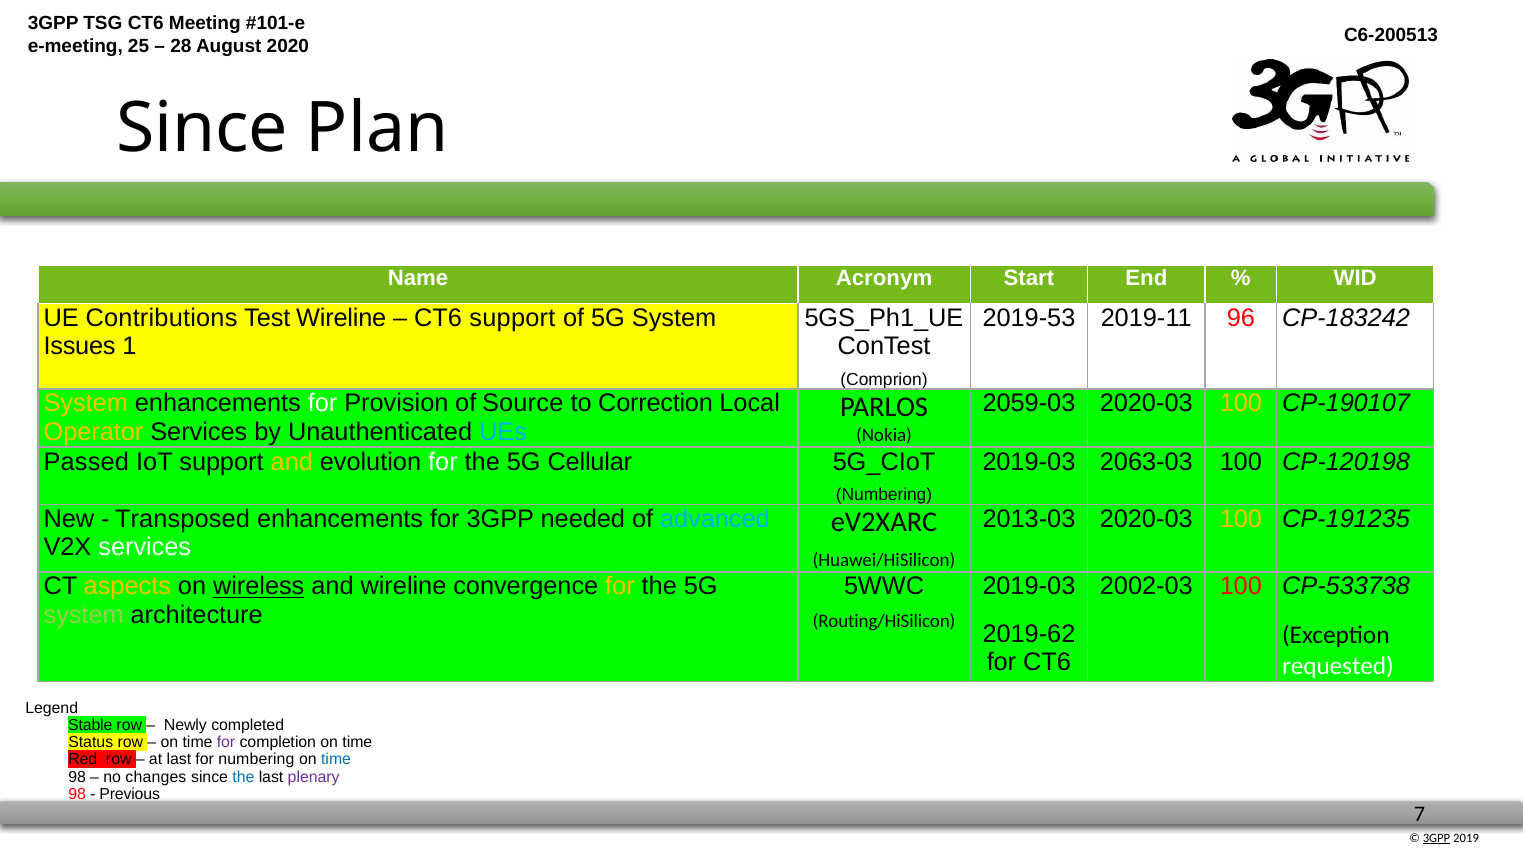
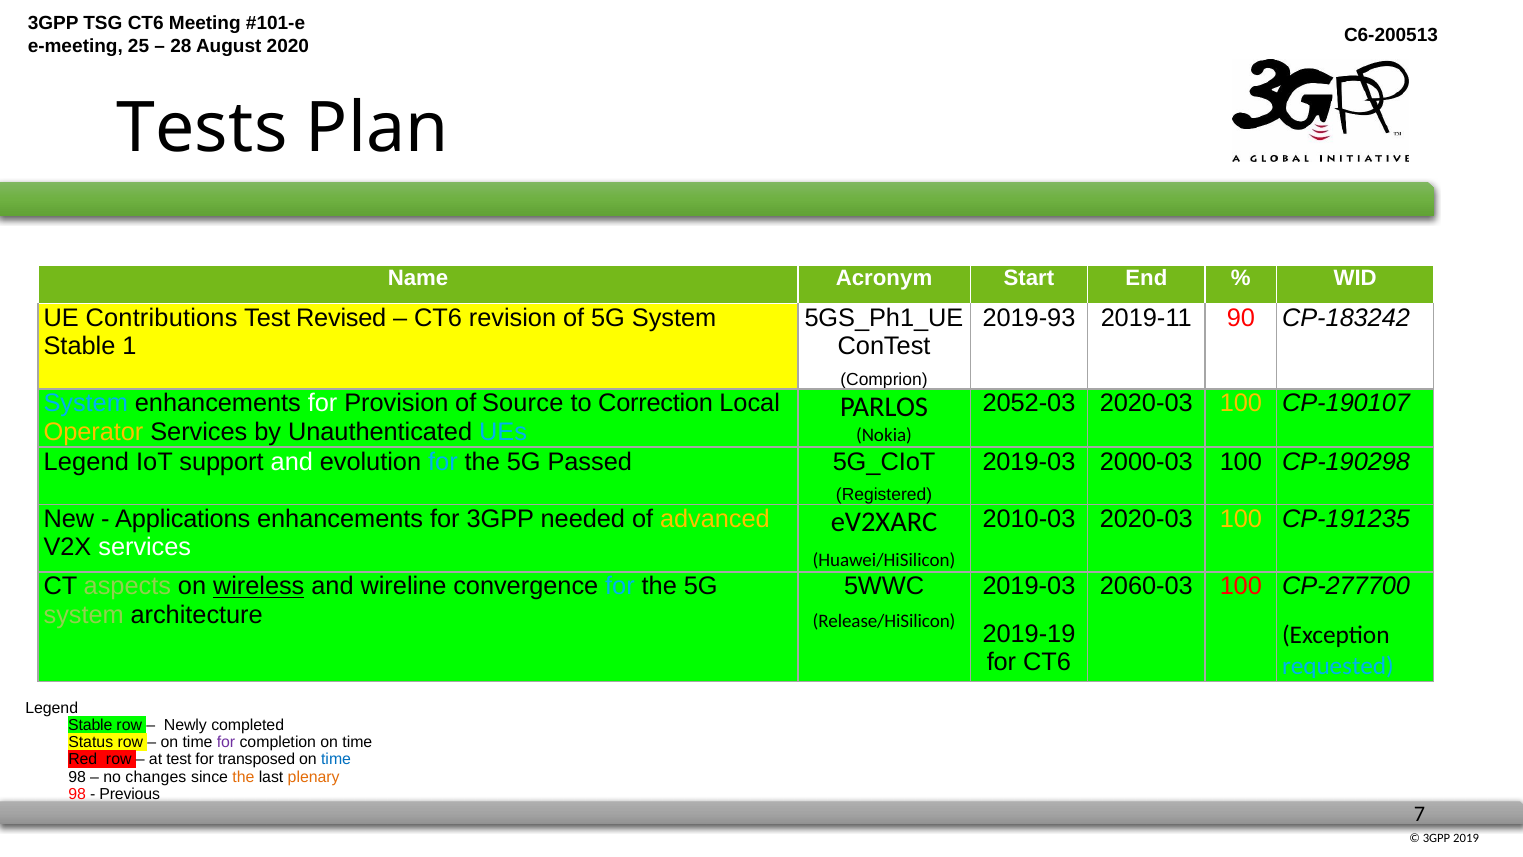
Since at (202, 128): Since -> Tests
Test Wireline: Wireline -> Revised
CT6 support: support -> revision
2019-53: 2019-53 -> 2019-93
96: 96 -> 90
Issues at (80, 346): Issues -> Stable
System at (86, 403) colour: yellow -> light blue
2059-03: 2059-03 -> 2052-03
Passed at (86, 461): Passed -> Legend
and at (292, 461) colour: yellow -> white
for at (443, 461) colour: white -> light blue
Cellular: Cellular -> Passed
2063-03: 2063-03 -> 2000-03
CP-120198: CP-120198 -> CP-190298
Numbering at (884, 495): Numbering -> Registered
Transposed: Transposed -> Applications
advanced colour: light blue -> yellow
2013-03: 2013-03 -> 2010-03
aspects colour: yellow -> light green
for at (620, 586) colour: yellow -> light blue
2002-03: 2002-03 -> 2060-03
CP-533738: CP-533738 -> CP-277700
Routing/HiSilicon: Routing/HiSilicon -> Release/HiSilicon
2019-62: 2019-62 -> 2019-19
requested colour: white -> light blue
at last: last -> test
for numbering: numbering -> transposed
the at (243, 777) colour: blue -> orange
plenary colour: purple -> orange
3GPP at (1437, 838) underline: present -> none
